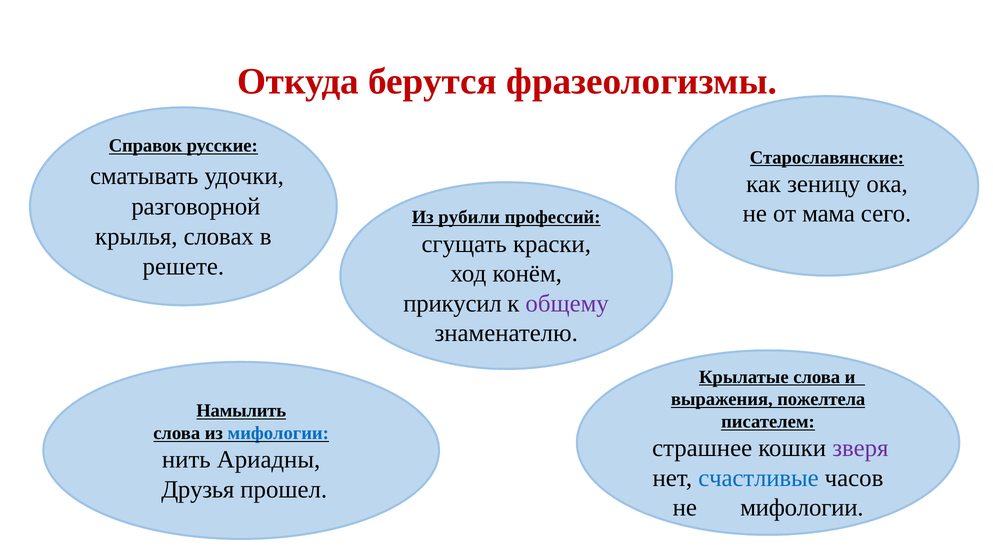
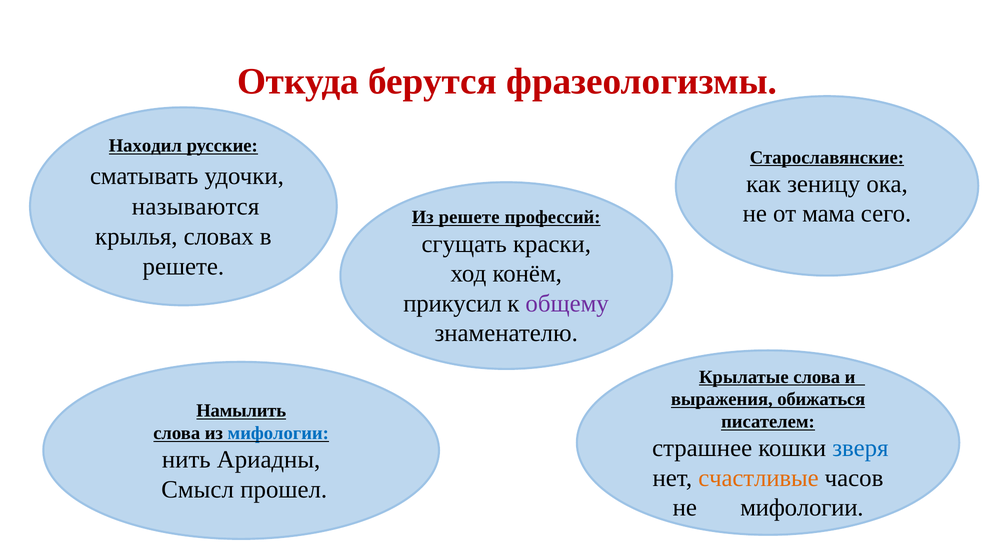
Справок: Справок -> Находил
разговорной: разговорной -> называются
Из рубили: рубили -> решете
пожелтела: пожелтела -> обижаться
зверя colour: purple -> blue
счастливые colour: blue -> orange
Друзья: Друзья -> Смысл
